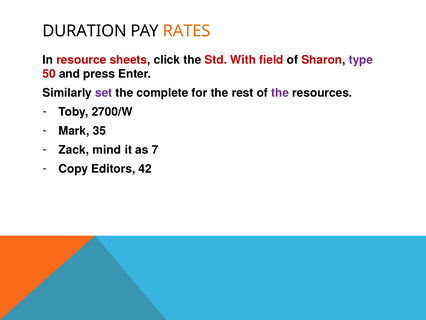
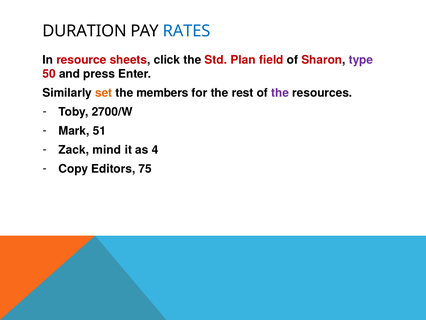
RATES colour: orange -> blue
With: With -> Plan
set colour: purple -> orange
complete: complete -> members
35: 35 -> 51
7: 7 -> 4
42: 42 -> 75
